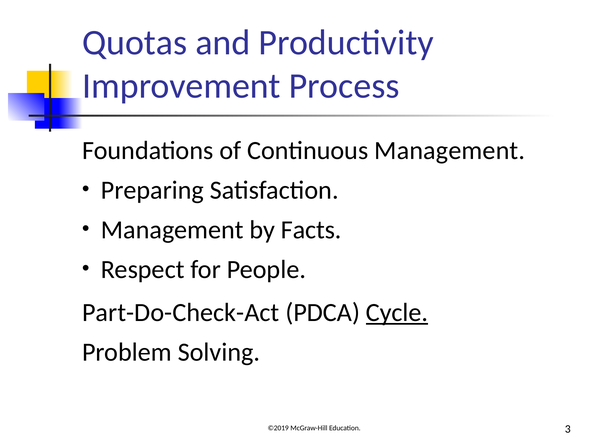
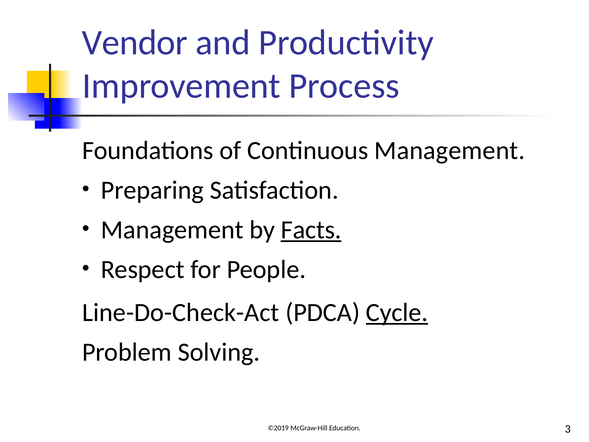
Quotas: Quotas -> Vendor
Facts underline: none -> present
Part-Do-Check-Act: Part-Do-Check-Act -> Line-Do-Check-Act
